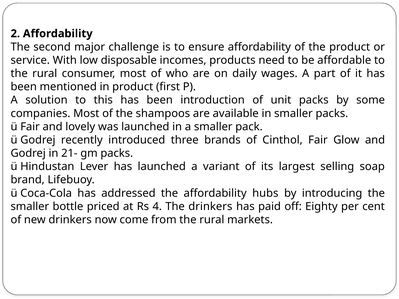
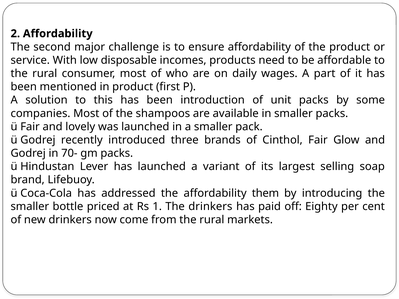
21-: 21- -> 70-
hubs: hubs -> them
4: 4 -> 1
